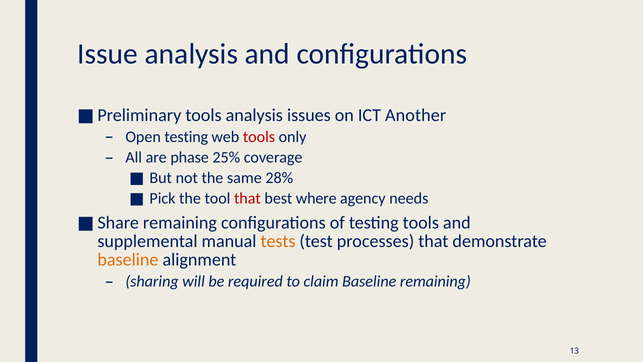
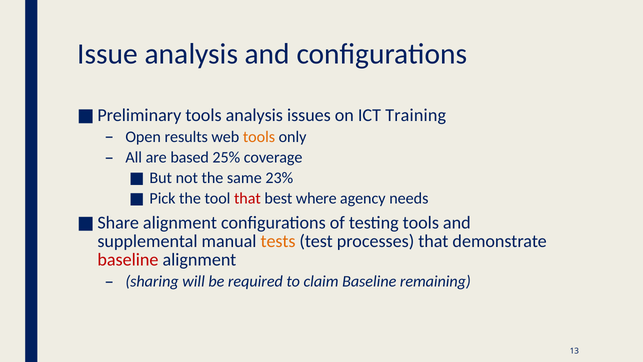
Another: Another -> Training
Open testing: testing -> results
tools at (259, 137) colour: red -> orange
phase: phase -> based
28%: 28% -> 23%
remaining at (180, 223): remaining -> alignment
baseline at (128, 260) colour: orange -> red
